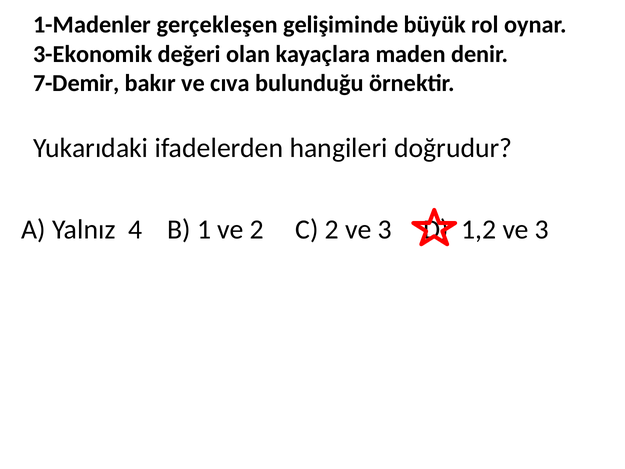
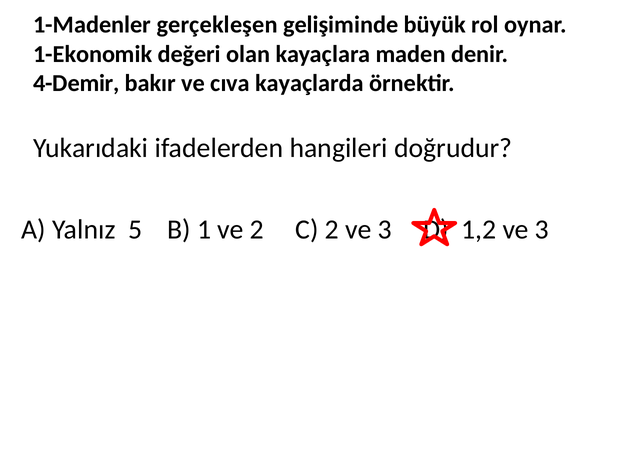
3-Ekonomik: 3-Ekonomik -> 1-Ekonomik
7-Demir: 7-Demir -> 4-Demir
bulunduğu: bulunduğu -> kayaçlarda
4: 4 -> 5
